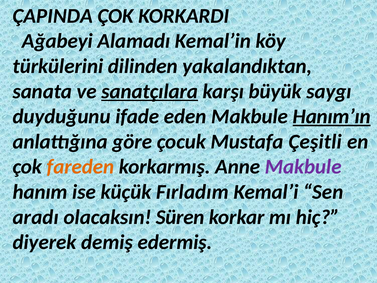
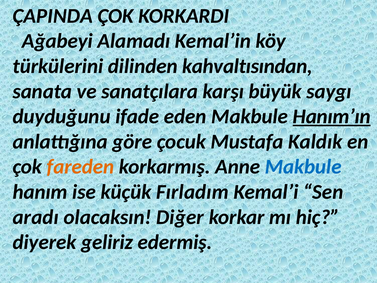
yakalandıktan: yakalandıktan -> kahvaltısından
sanatçılara underline: present -> none
Çeşitli: Çeşitli -> Kaldık
Makbule at (303, 167) colour: purple -> blue
Süren: Süren -> Diğer
demiş: demiş -> geliriz
